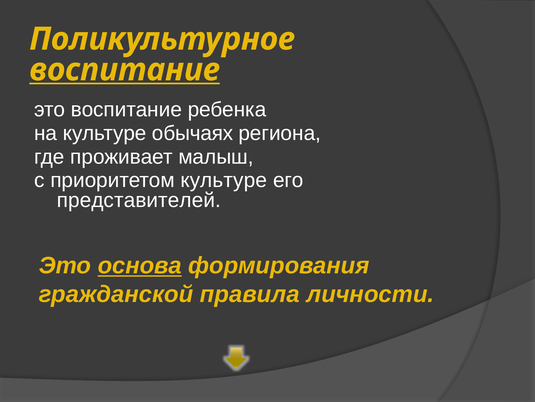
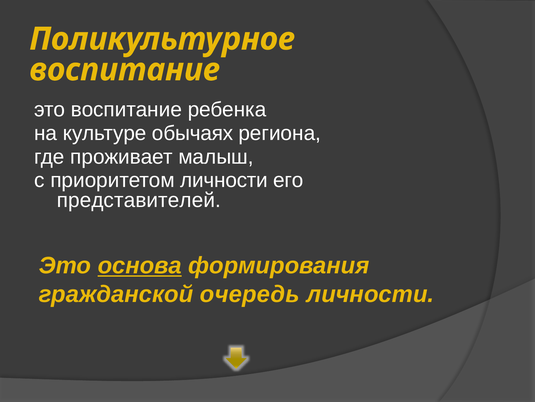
воспитание at (125, 70) underline: present -> none
приоритетом культуре: культуре -> личности
правила: правила -> очередь
